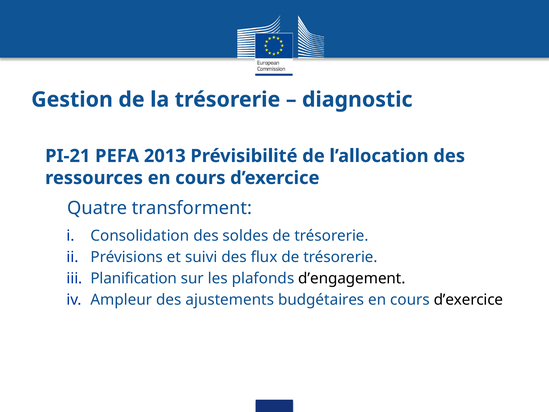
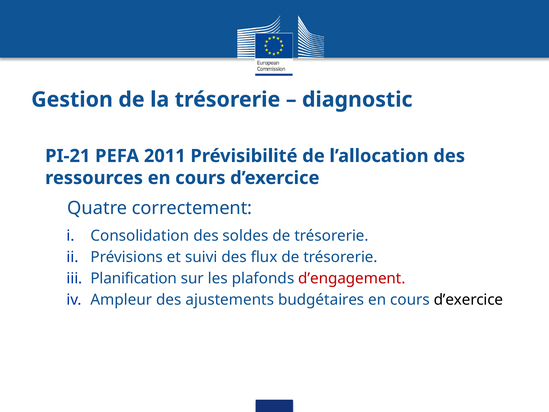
2013: 2013 -> 2011
transforment: transforment -> correctement
d’engagement colour: black -> red
